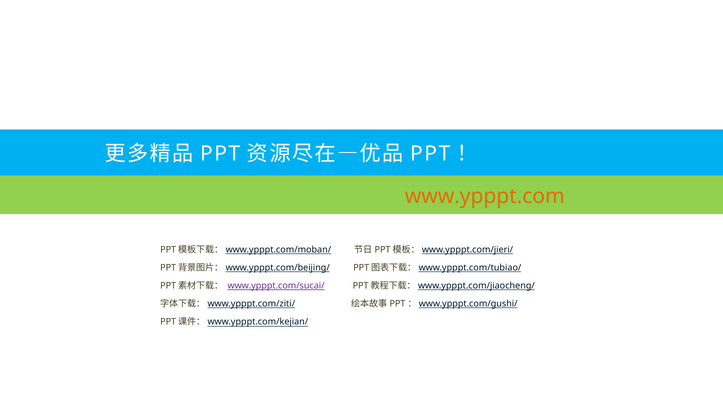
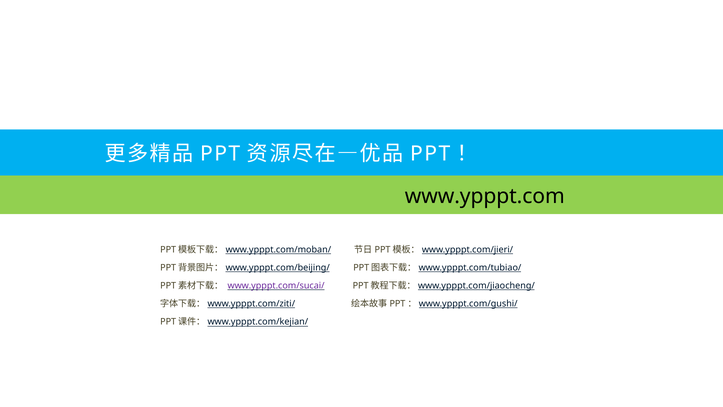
www.ypppt.com colour: orange -> black
